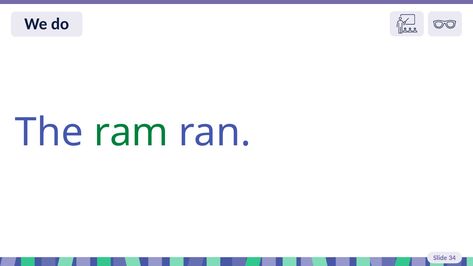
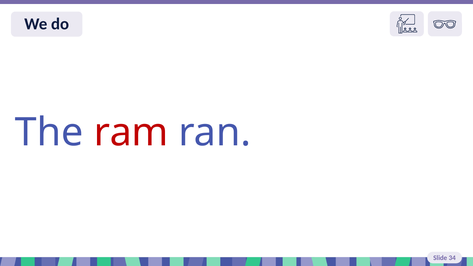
ram colour: green -> red
